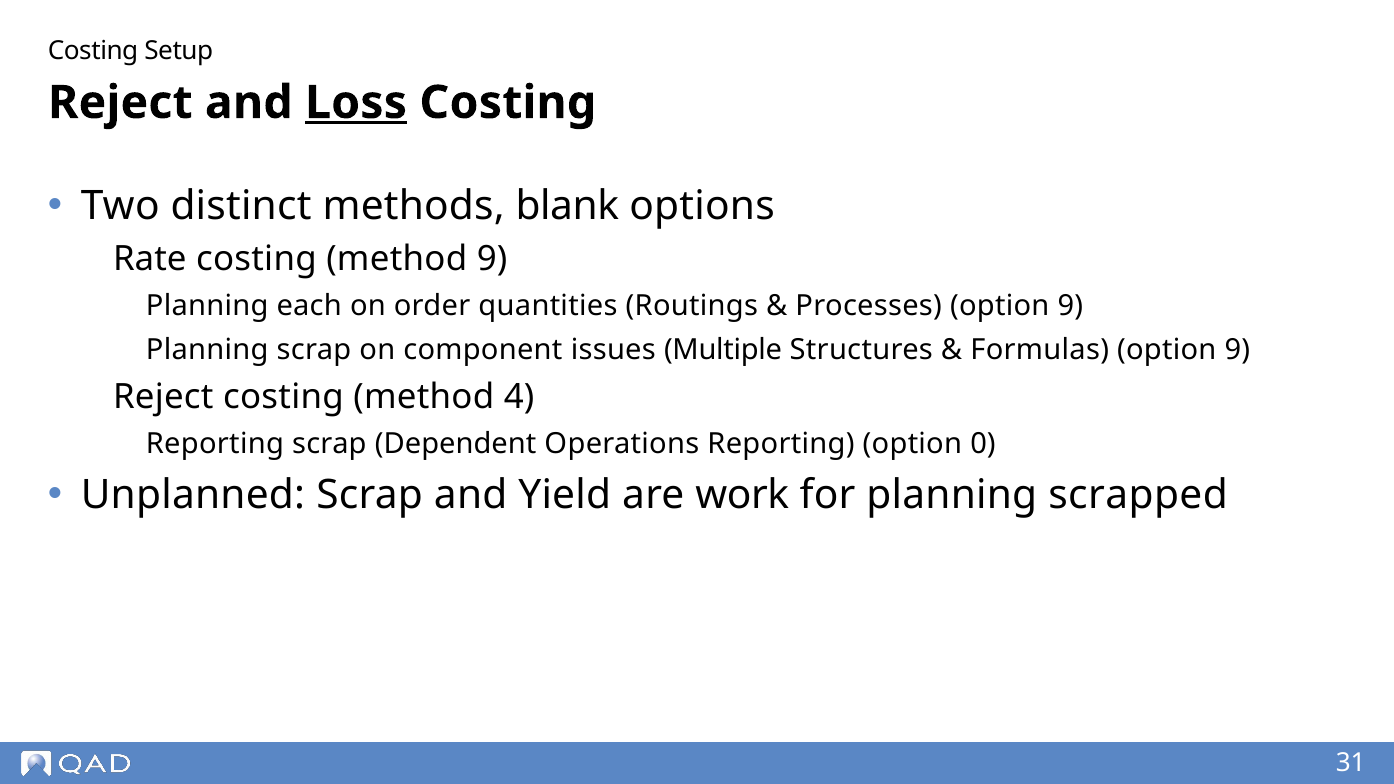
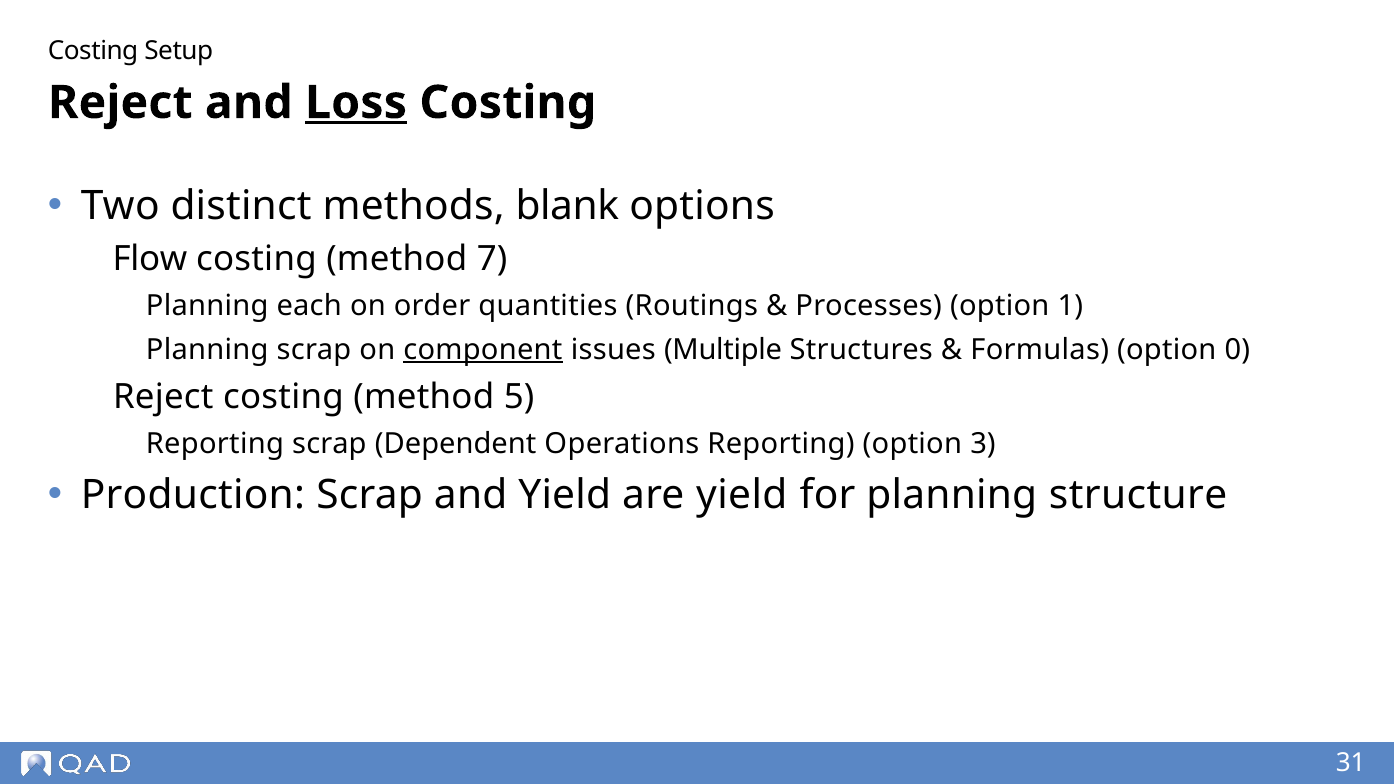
Rate: Rate -> Flow
method 9: 9 -> 7
Processes option 9: 9 -> 1
component underline: none -> present
Formulas option 9: 9 -> 0
4: 4 -> 5
0: 0 -> 3
Unplanned: Unplanned -> Production
are work: work -> yield
scrapped: scrapped -> structure
